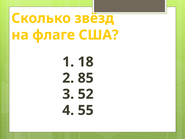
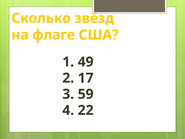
18: 18 -> 49
85: 85 -> 17
52: 52 -> 59
55: 55 -> 22
